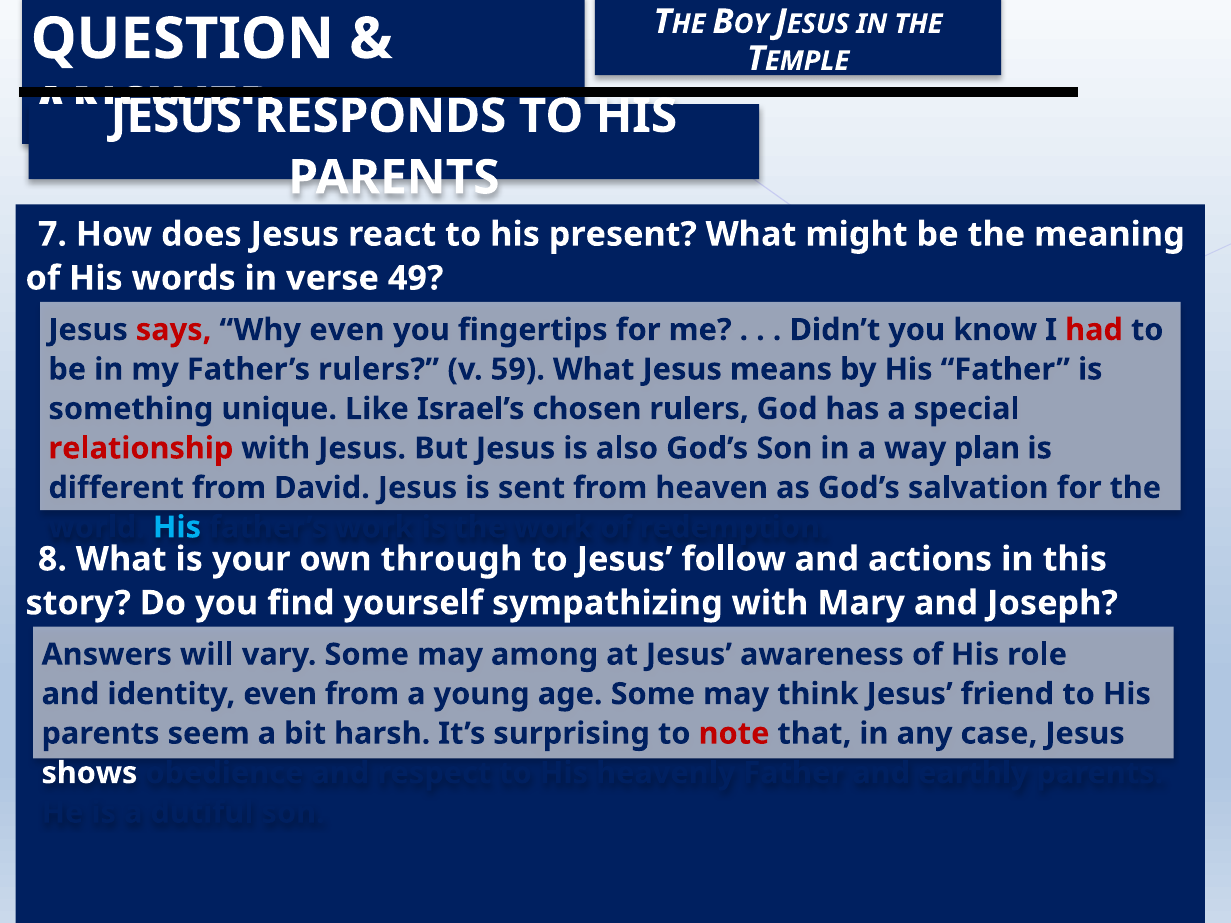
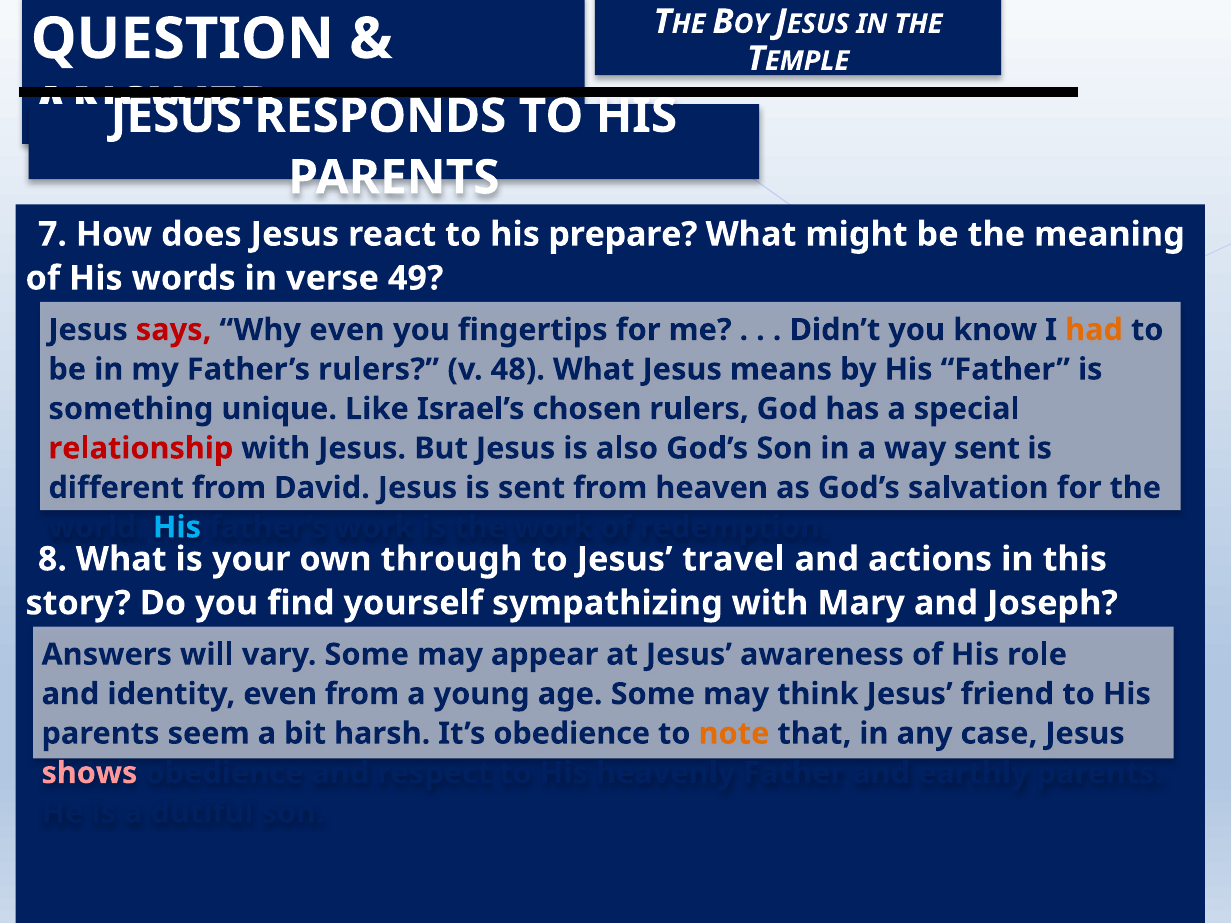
present: present -> prepare
had colour: red -> orange
59: 59 -> 48
way plan: plan -> sent
follow: follow -> travel
among: among -> appear
It’s surprising: surprising -> obedience
note colour: red -> orange
shows colour: white -> pink
